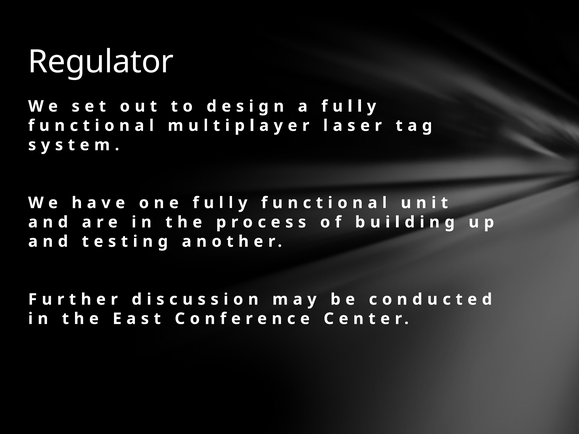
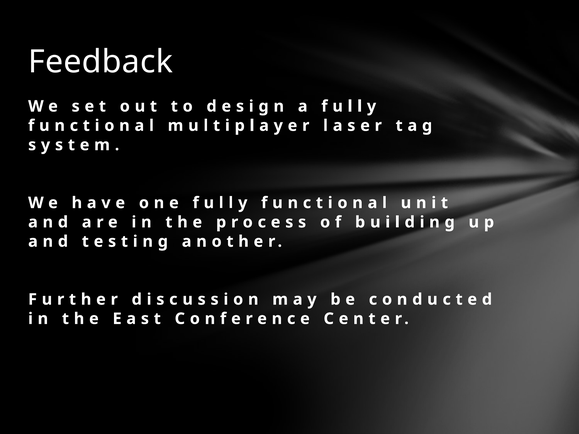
Regulator: Regulator -> Feedback
